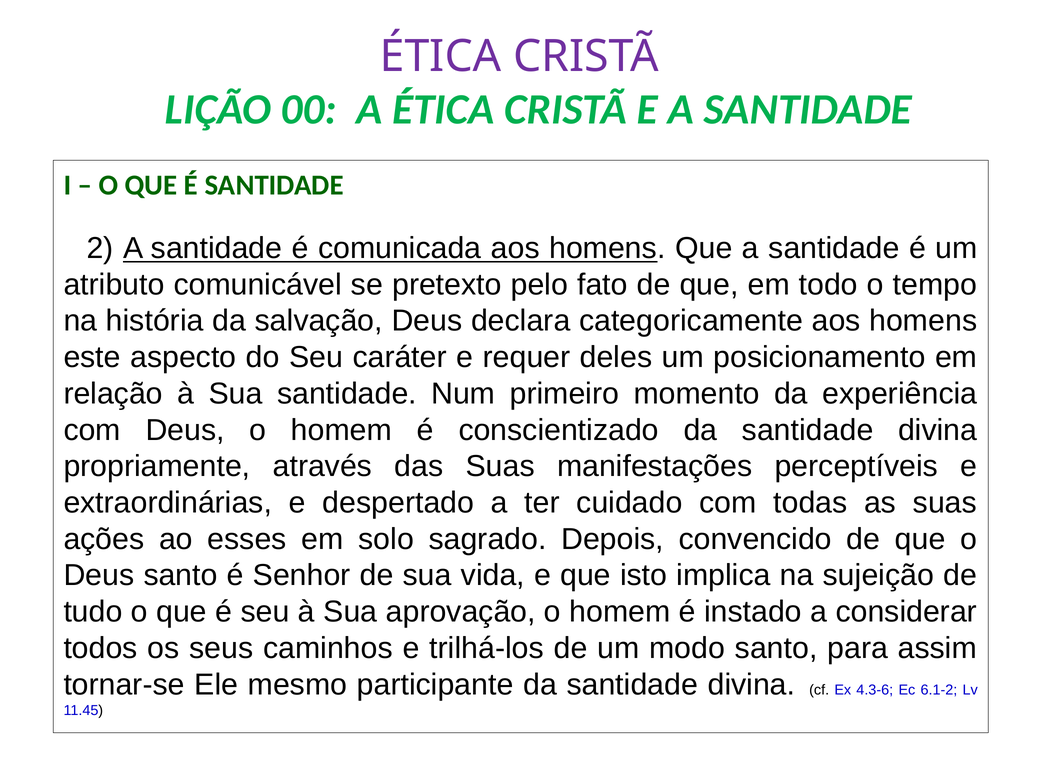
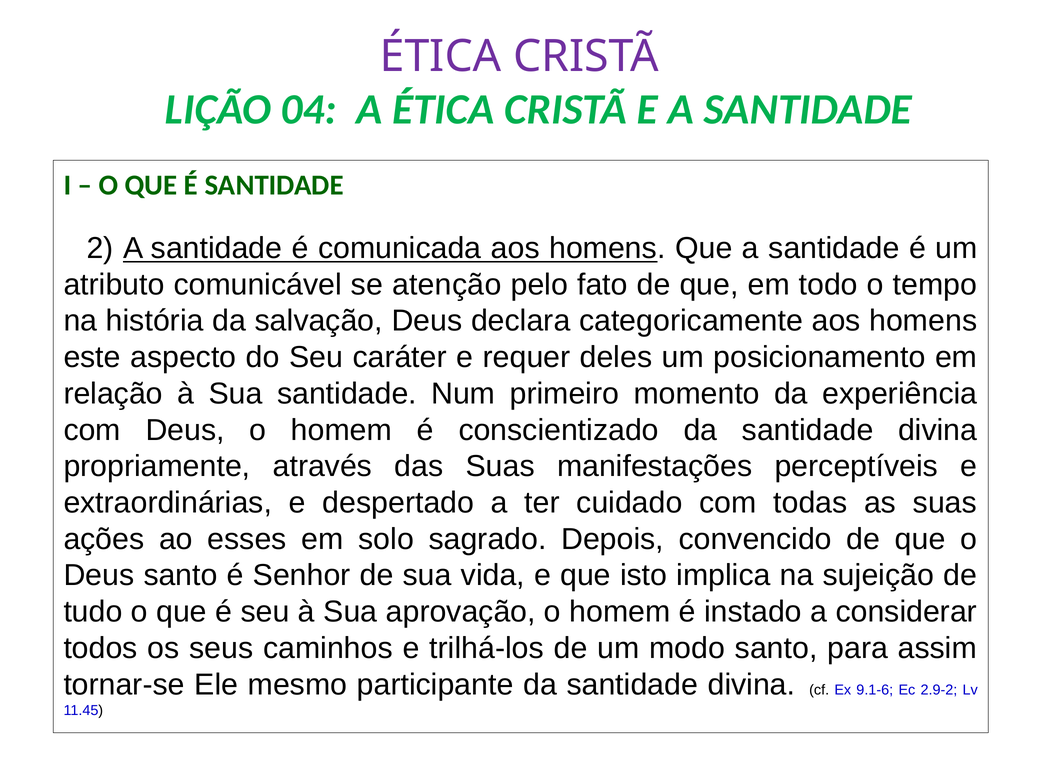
00: 00 -> 04
pretexto: pretexto -> atenção
4.3-6: 4.3-6 -> 9.1-6
6.1-2: 6.1-2 -> 2.9-2
